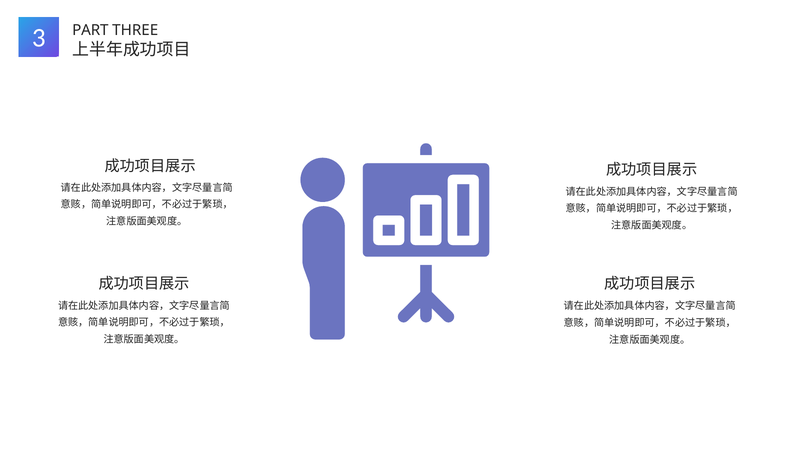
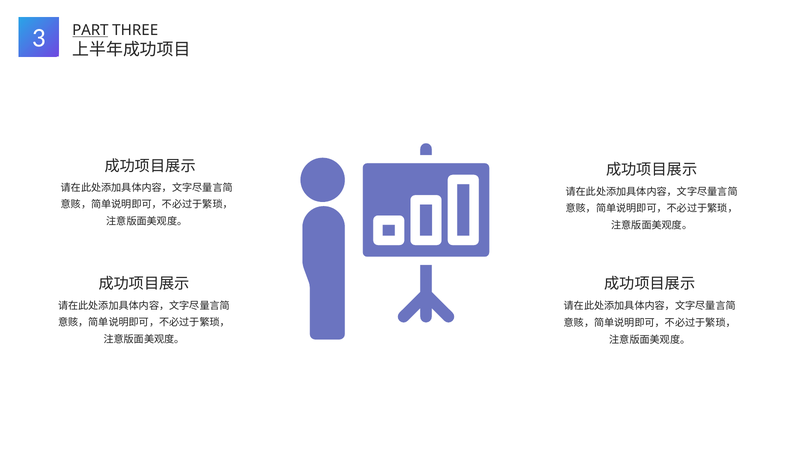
PART underline: none -> present
